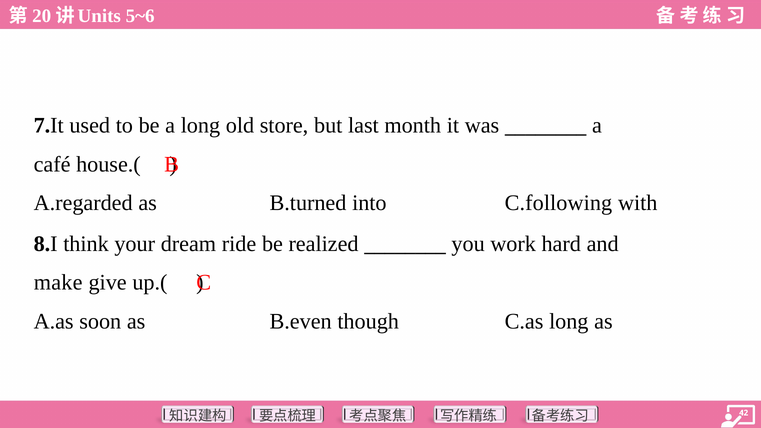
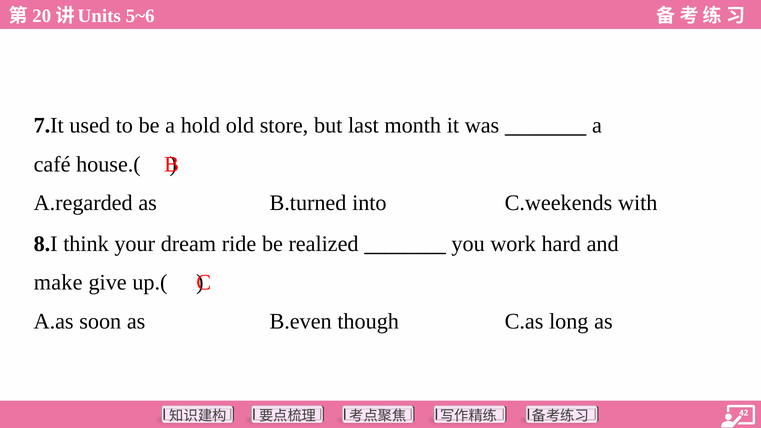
a long: long -> hold
C.following: C.following -> C.weekends
